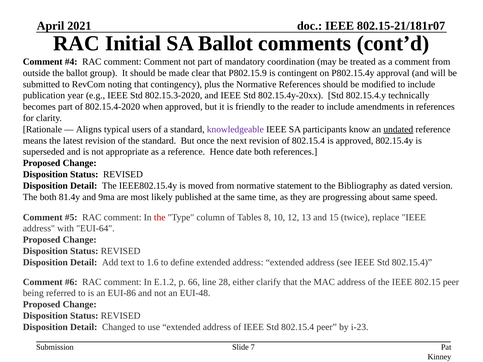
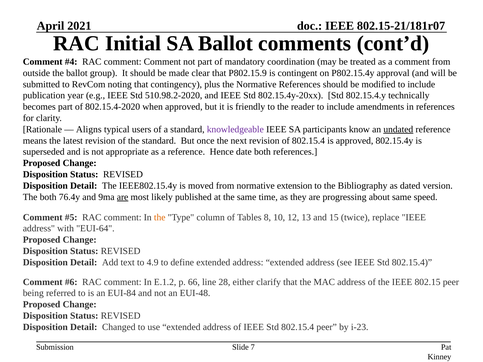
802.15.3-2020: 802.15.3-2020 -> 510.98.2-2020
statement: statement -> extension
81.4y: 81.4y -> 76.4y
are at (123, 197) underline: none -> present
the at (160, 217) colour: red -> orange
1.6: 1.6 -> 4.9
EUI-86: EUI-86 -> EUI-84
